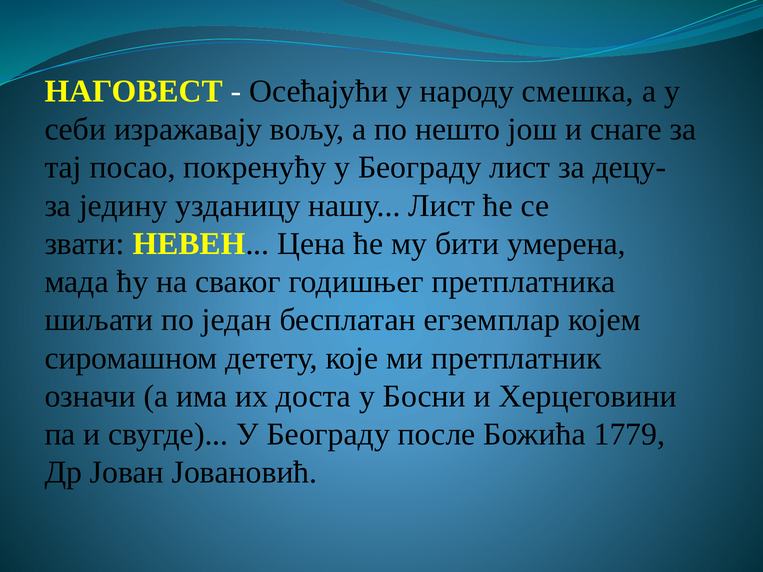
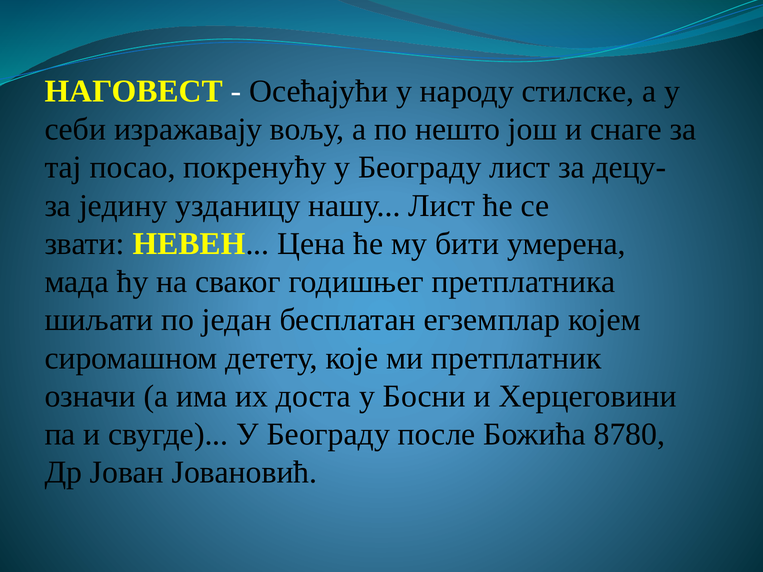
смешка: смешка -> стилске
1779: 1779 -> 8780
